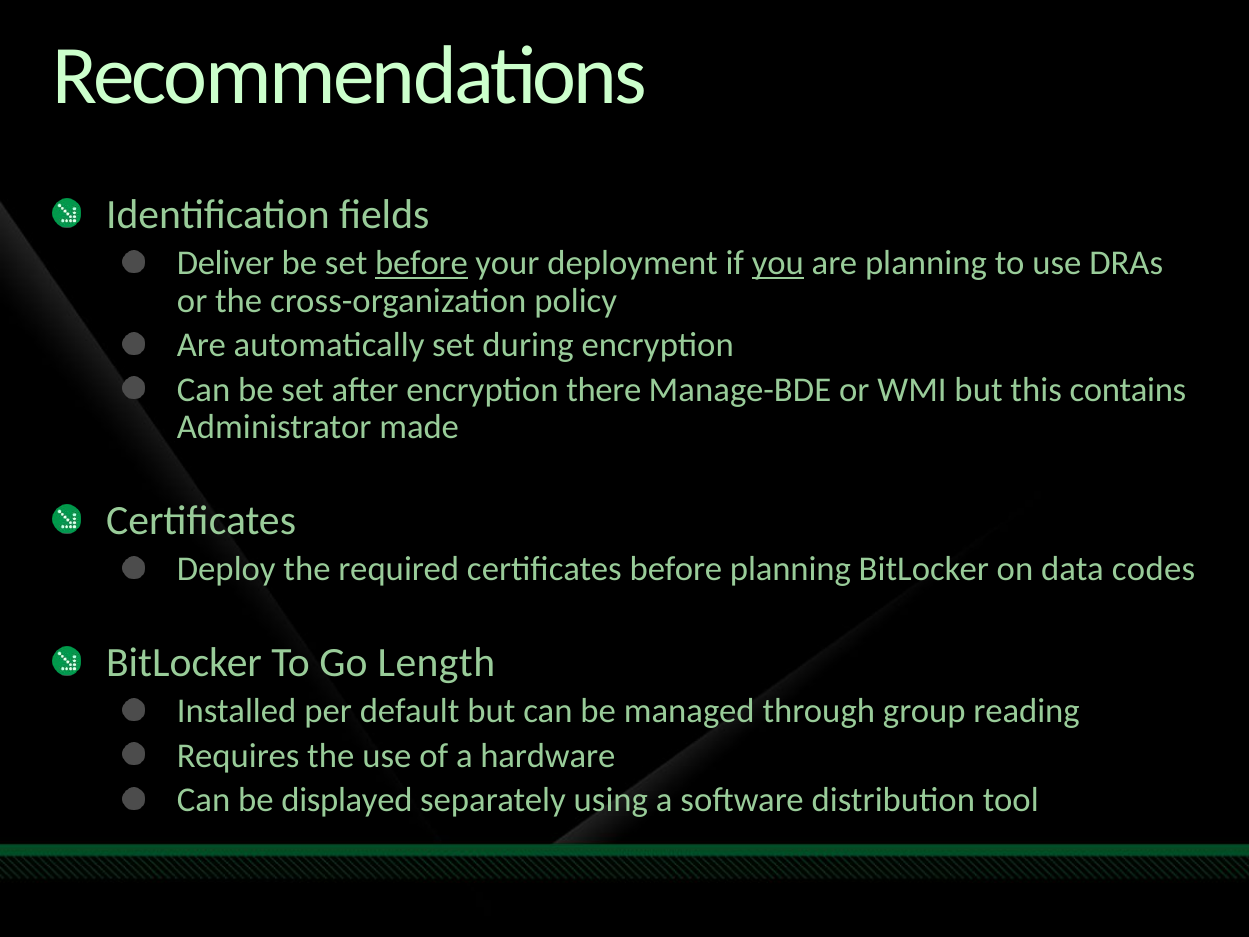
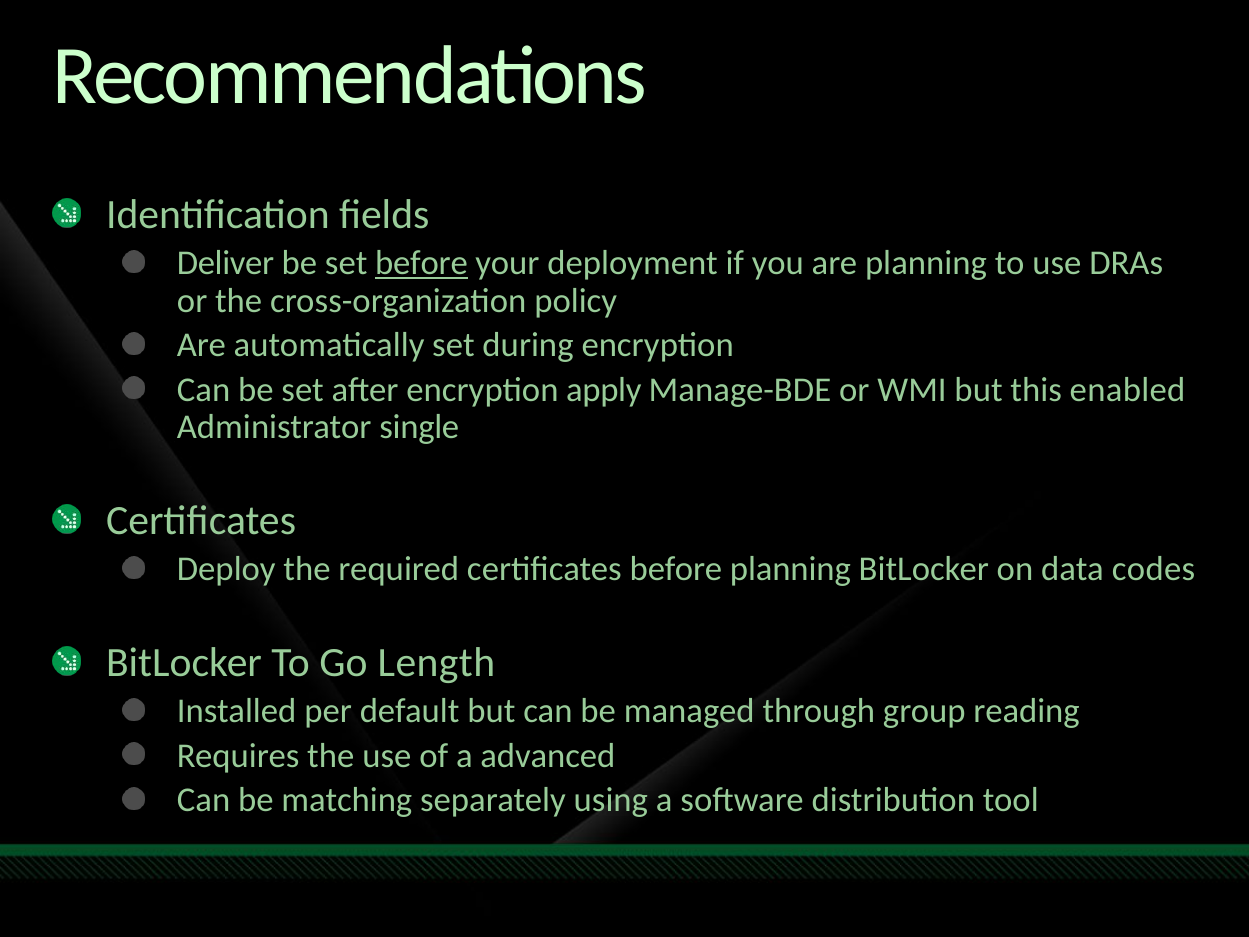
you underline: present -> none
there: there -> apply
contains: contains -> enabled
made: made -> single
hardware: hardware -> advanced
displayed: displayed -> matching
